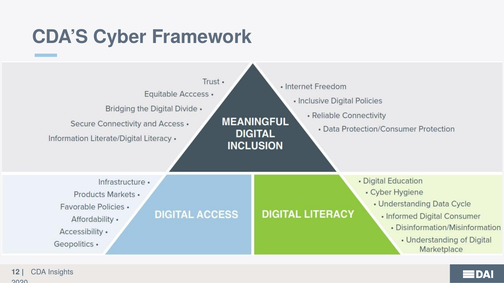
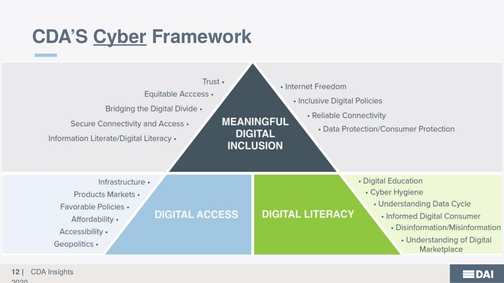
Cyber underline: none -> present
